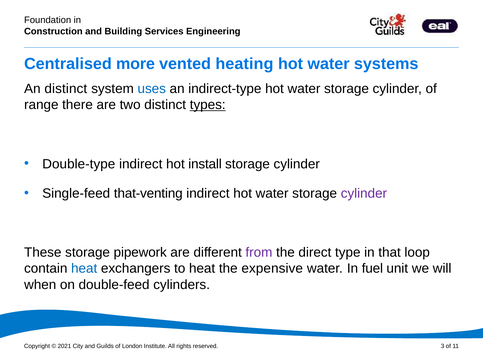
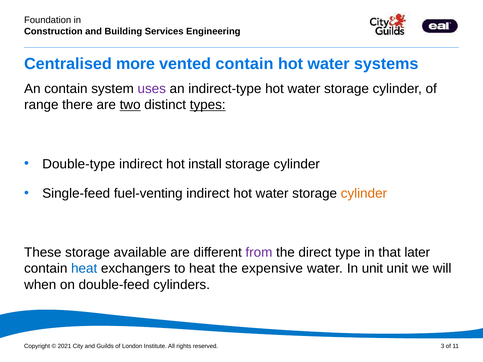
vented heating: heating -> contain
An distinct: distinct -> contain
uses colour: blue -> purple
two underline: none -> present
that-venting: that-venting -> fuel-venting
cylinder at (364, 194) colour: purple -> orange
pipework: pipework -> available
loop: loop -> later
In fuel: fuel -> unit
